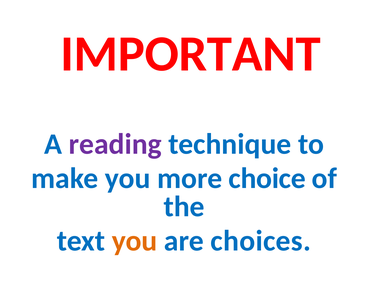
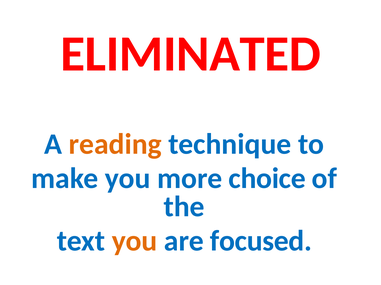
IMPORTANT: IMPORTANT -> ELIMINATED
reading colour: purple -> orange
choices: choices -> focused
